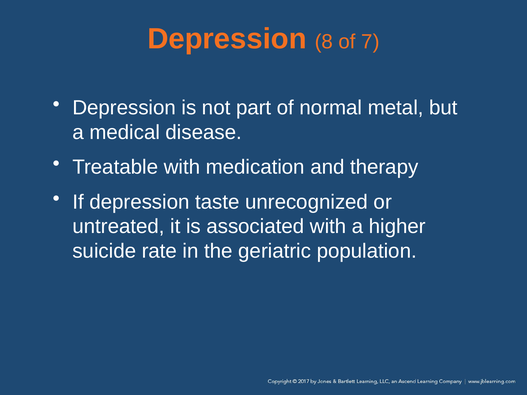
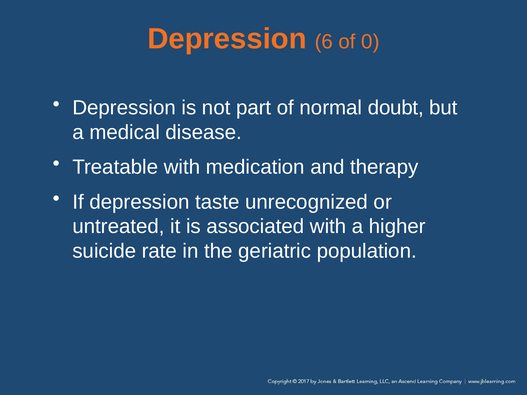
8: 8 -> 6
7: 7 -> 0
metal: metal -> doubt
